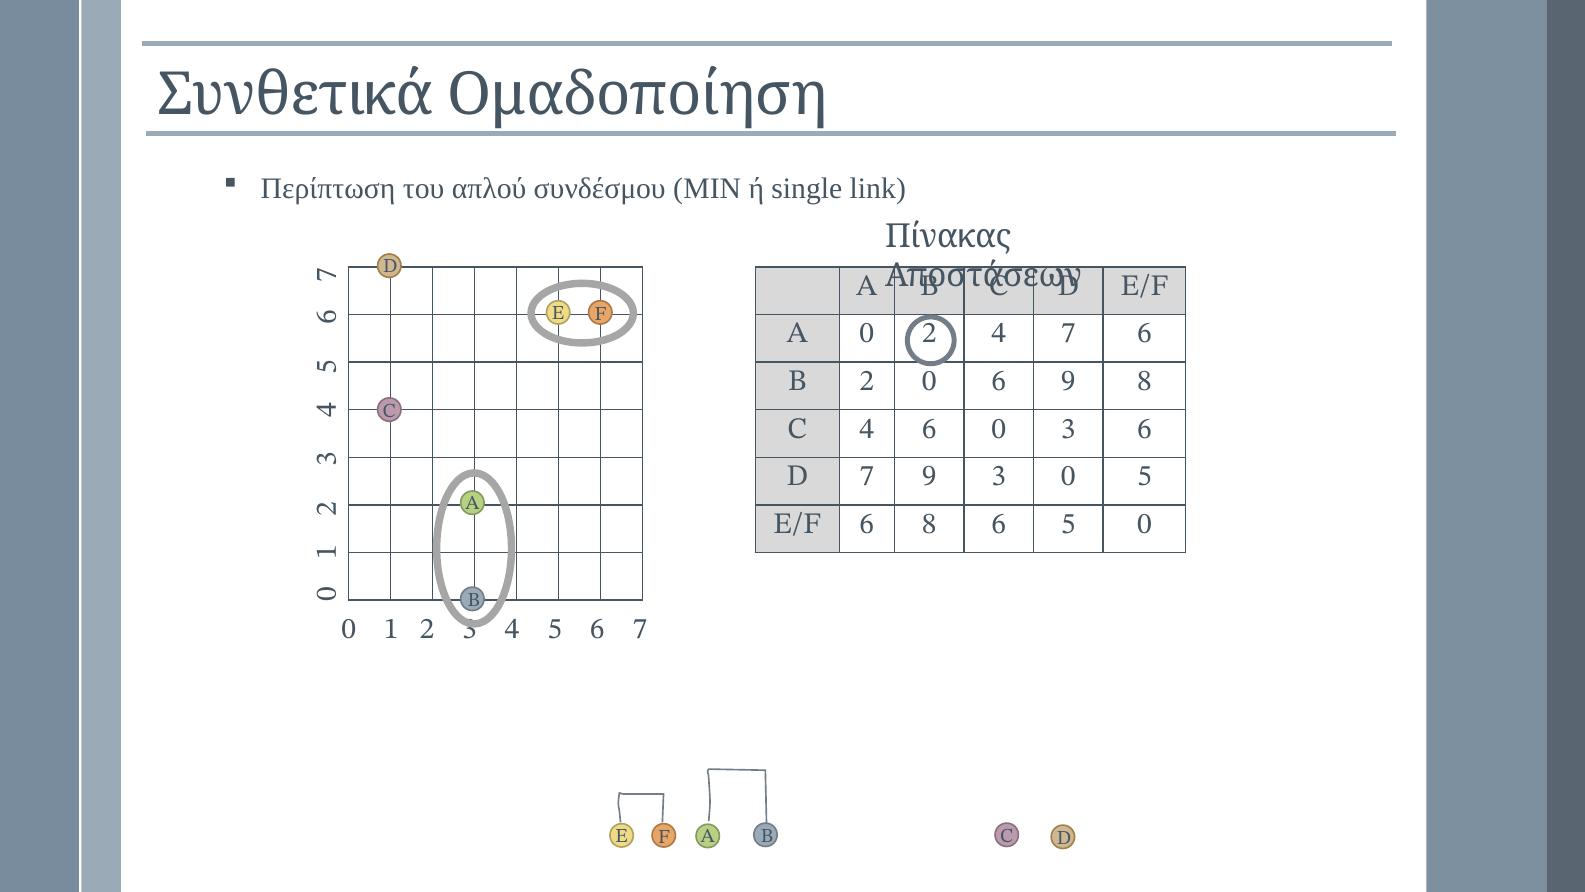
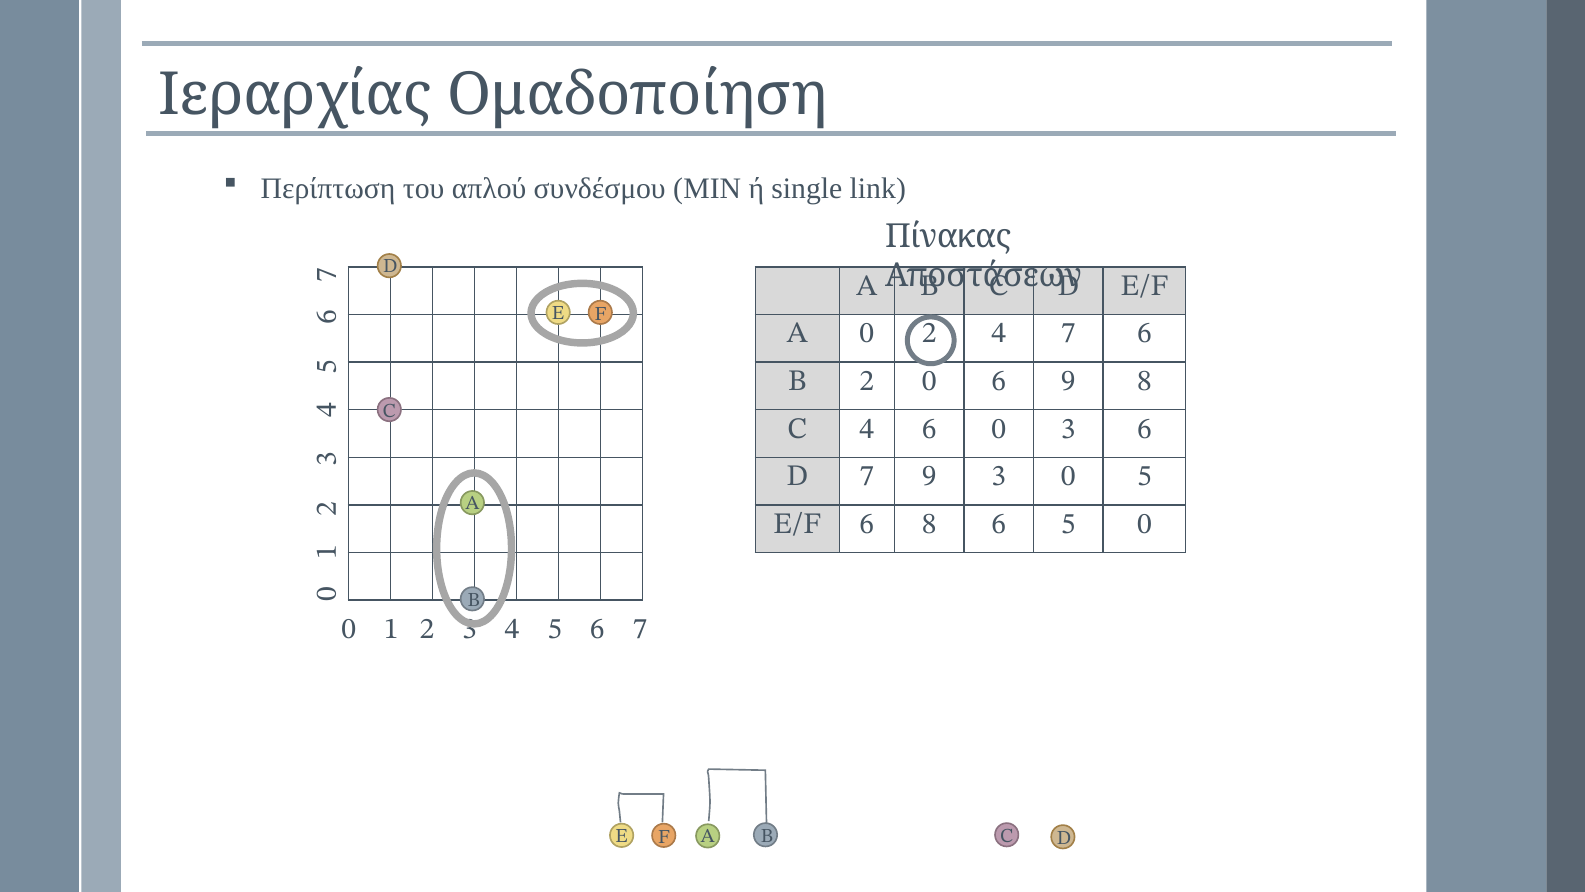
Συνθετικά: Συνθετικά -> Ιεραρχίας
